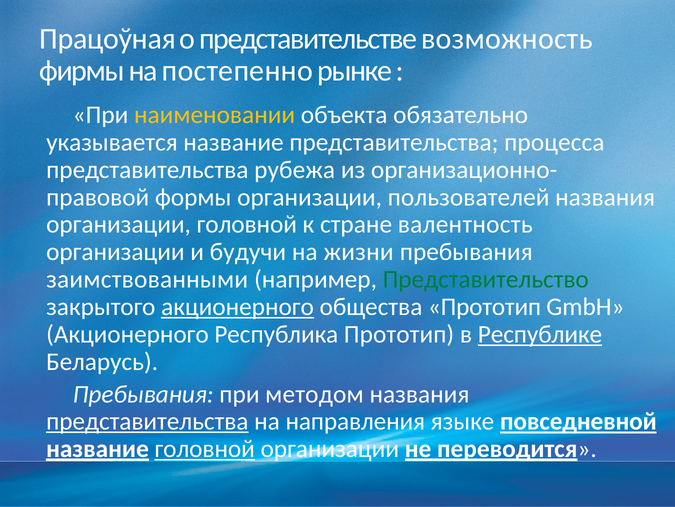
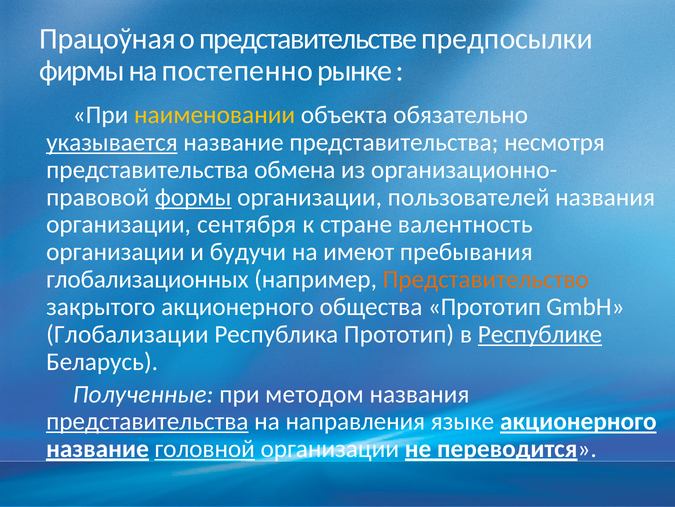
возможность: возможность -> предпосылки
указывается underline: none -> present
процесса: процесса -> несмотря
рубежа: рубежа -> обмена
формы underline: none -> present
организации головной: головной -> сентября
жизни: жизни -> имеют
заимствованными: заимствованными -> глобализационных
Представительство colour: green -> orange
акционерного at (238, 306) underline: present -> none
Акционерного at (127, 334): Акционерного -> Глобализации
Пребывания at (143, 394): Пребывания -> Полученные
языке повседневной: повседневной -> акционерного
